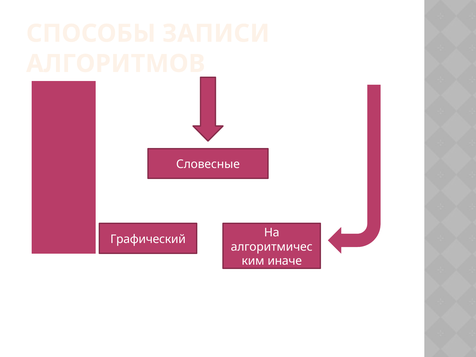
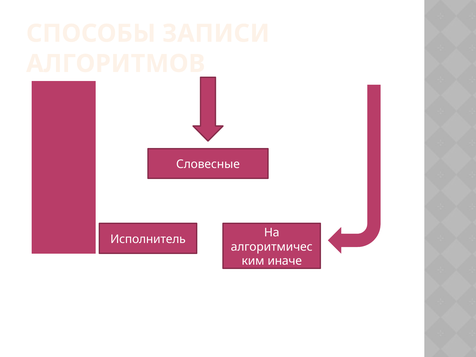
Графический: Графический -> Исполнитель
